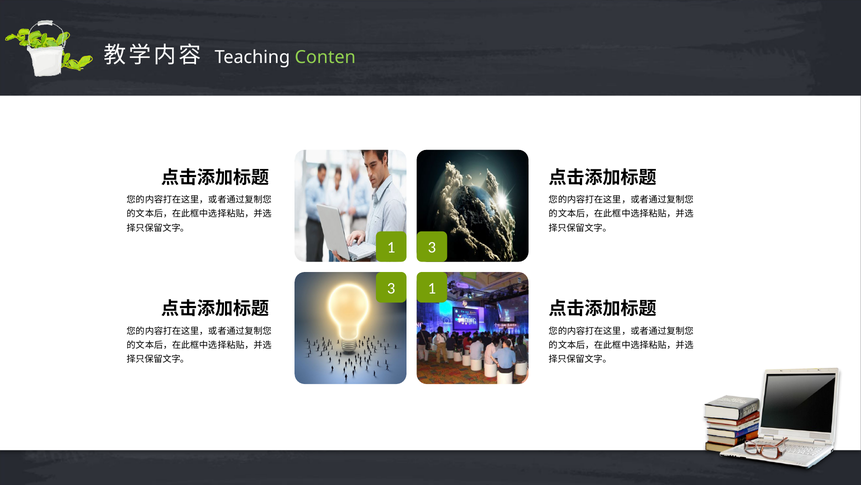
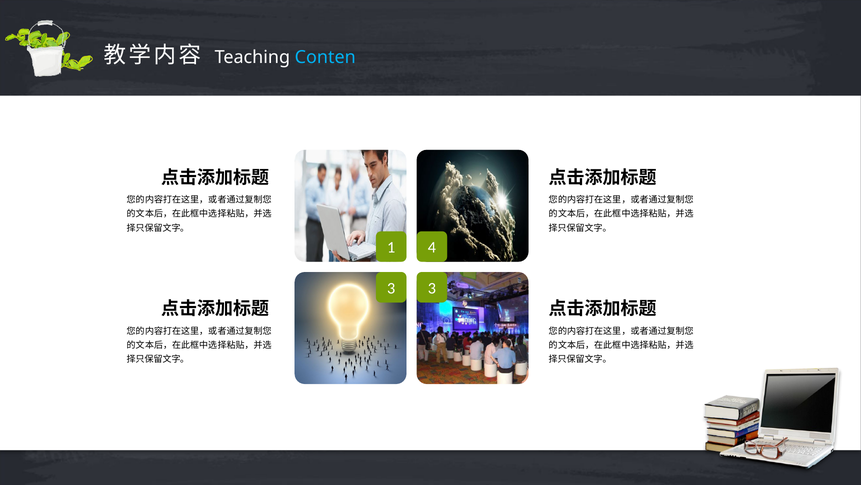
Conten colour: light green -> light blue
1 3: 3 -> 4
3 1: 1 -> 3
